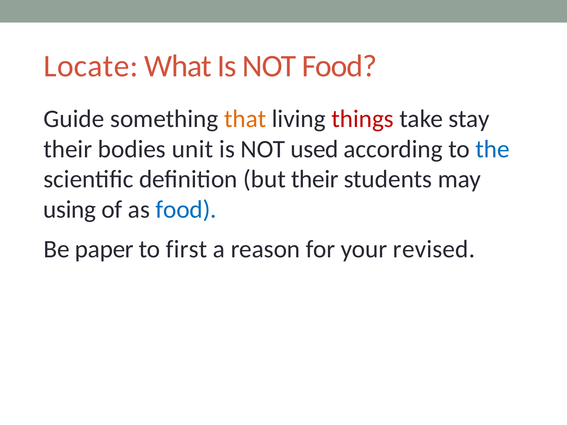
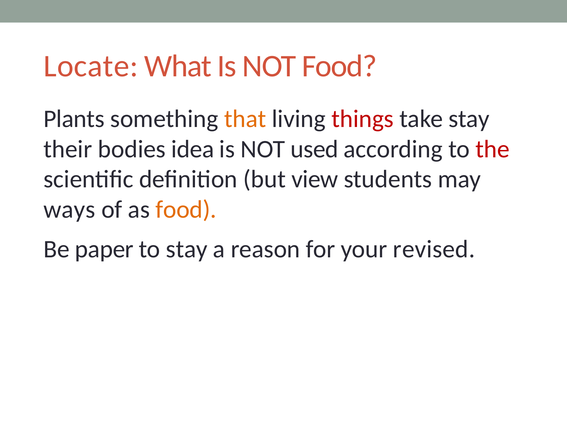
Guide: Guide -> Plants
unit: unit -> idea
the colour: blue -> red
but their: their -> view
using: using -> ways
food at (186, 210) colour: blue -> orange
to first: first -> stay
